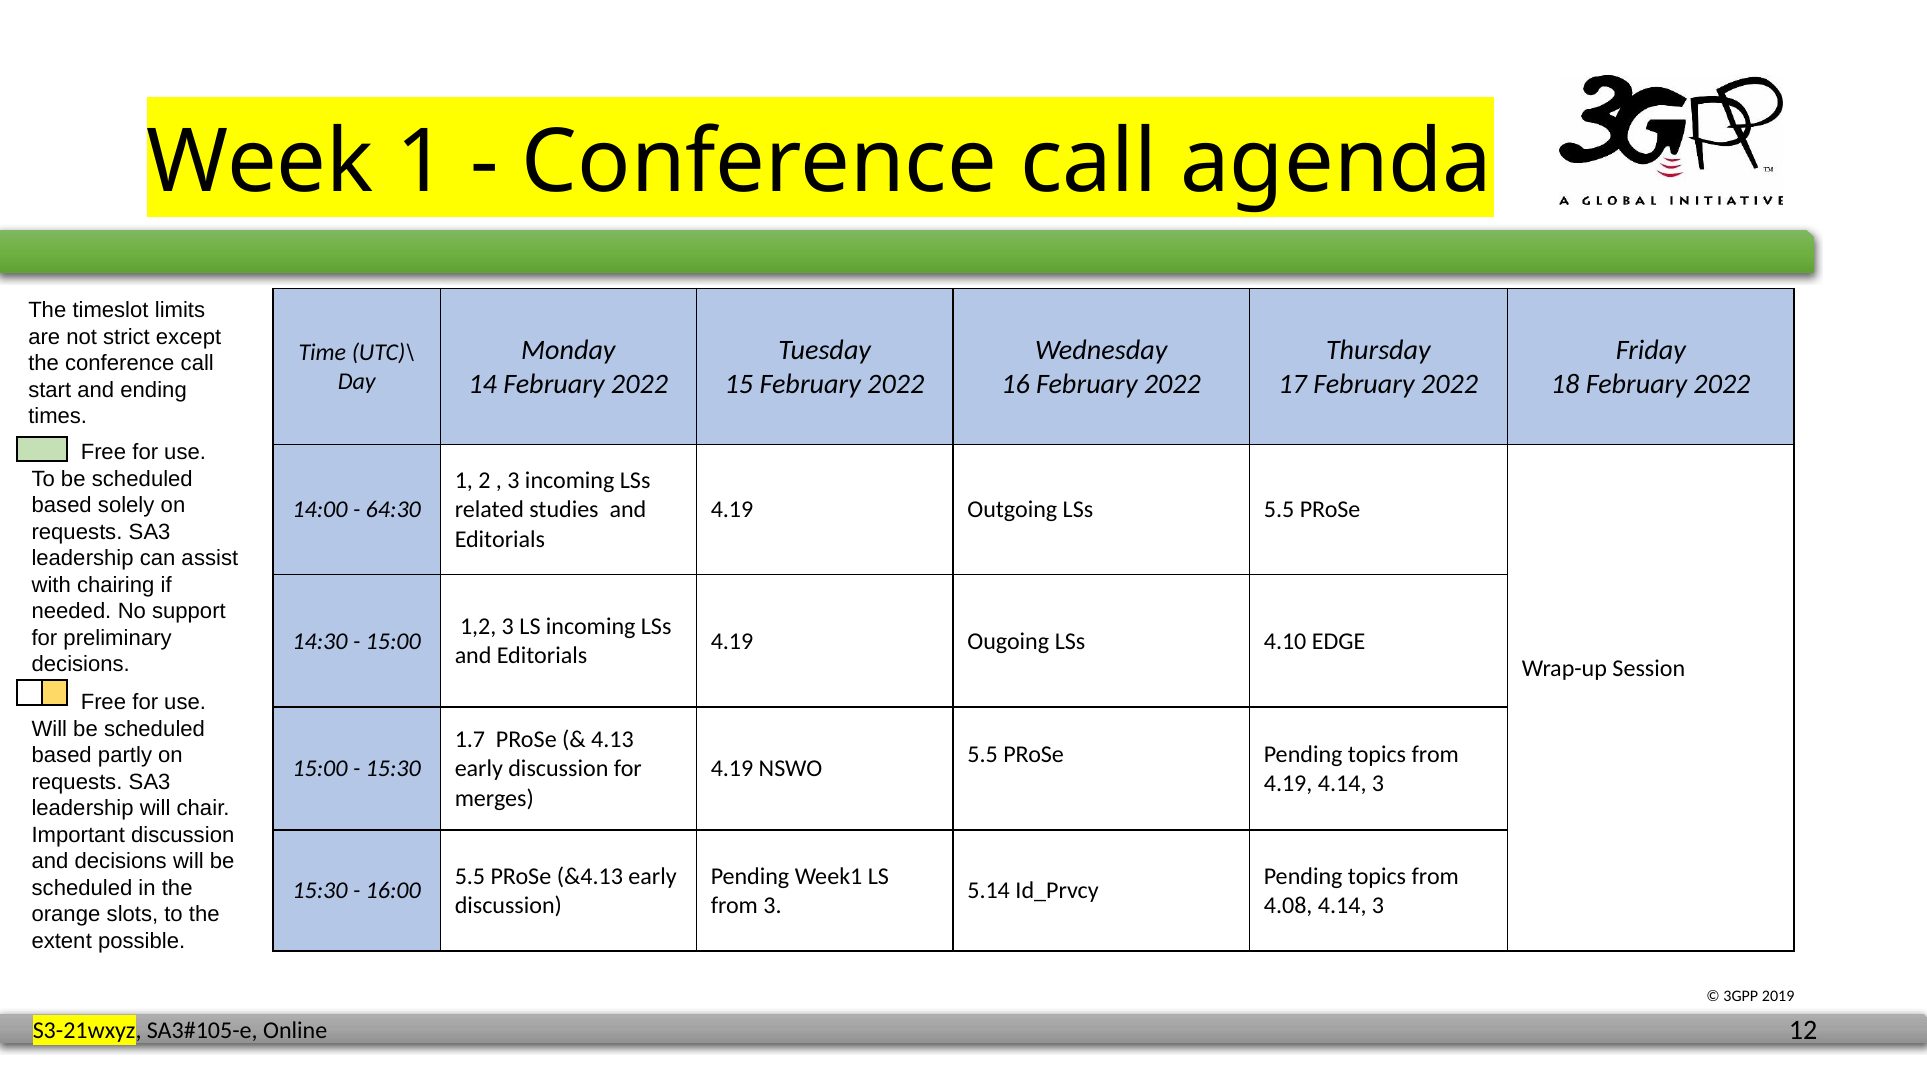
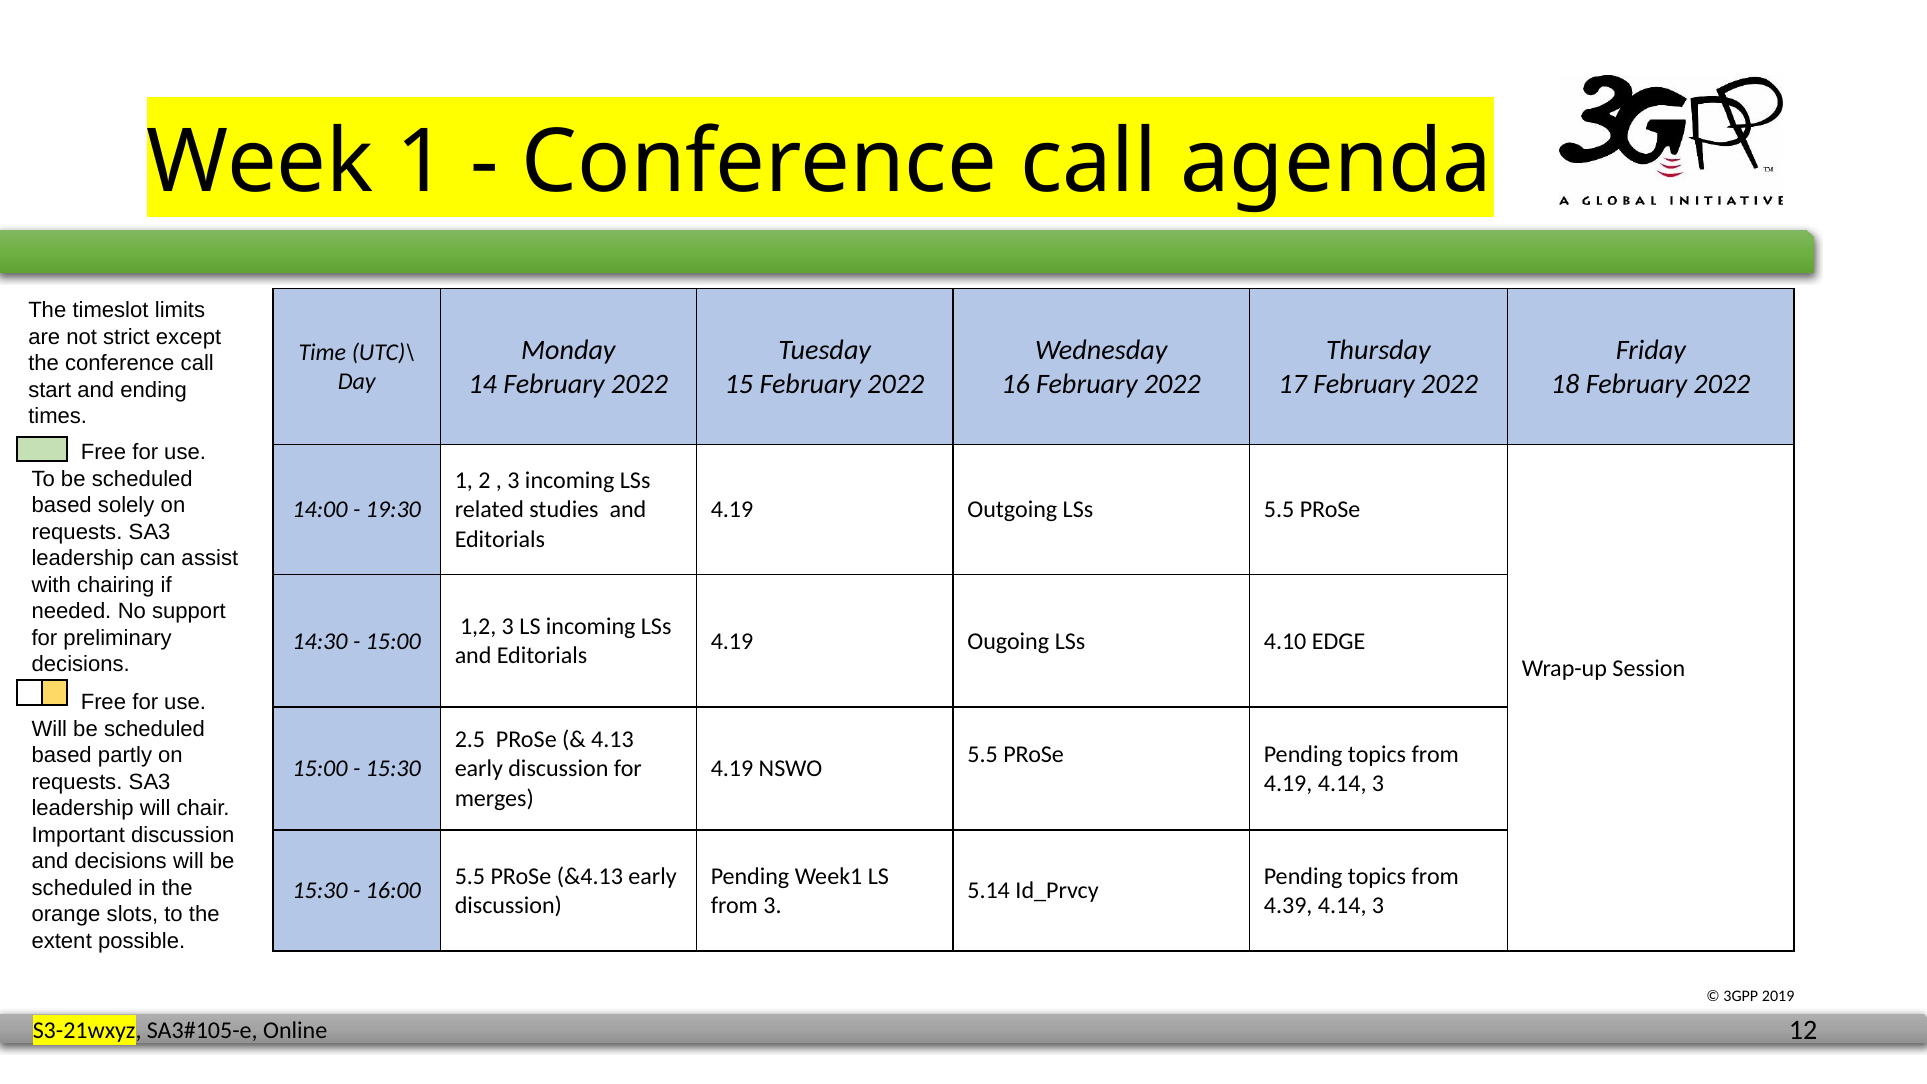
64:30: 64:30 -> 19:30
1.7: 1.7 -> 2.5
4.08: 4.08 -> 4.39
